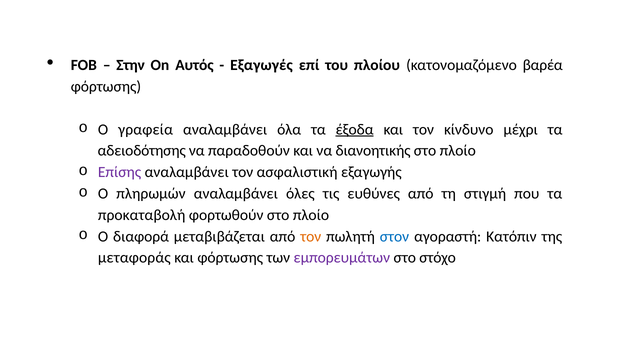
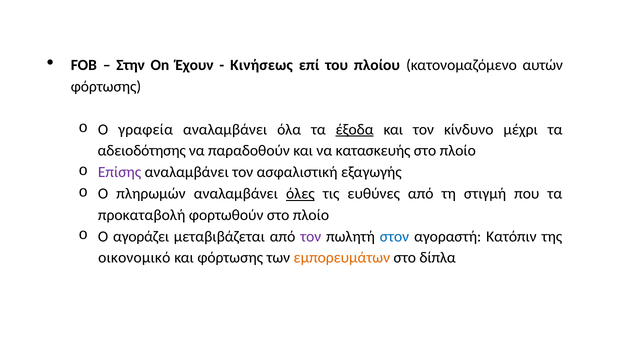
Αυτός: Αυτός -> Έχουν
Εξαγωγές: Εξαγωγές -> Κινήσεως
βαρέα: βαρέα -> αυτών
διανοητικής: διανοητικής -> κατασκευής
όλες underline: none -> present
διαφορά: διαφορά -> αγοράζει
τον at (311, 236) colour: orange -> purple
μεταφοράς: μεταφοράς -> οικονομικό
εμπορευμάτων colour: purple -> orange
στόχο: στόχο -> δίπλα
